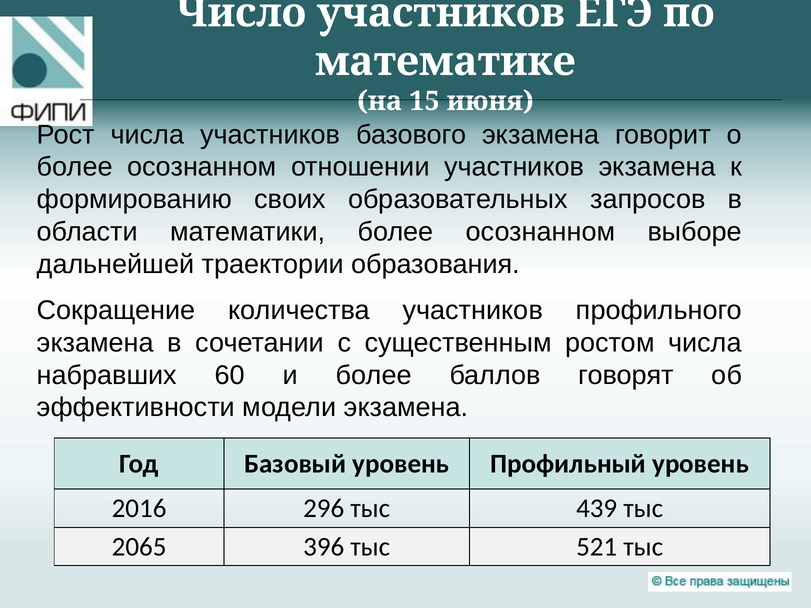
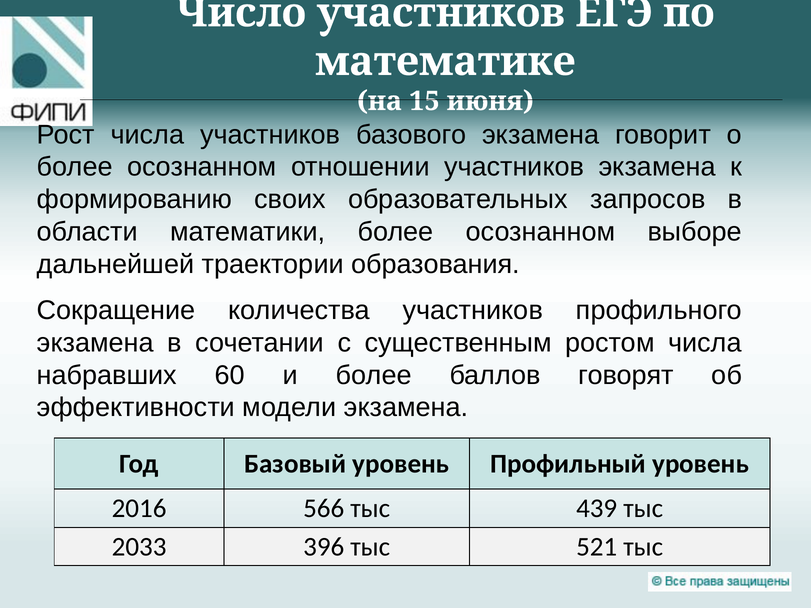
296: 296 -> 566
2065: 2065 -> 2033
